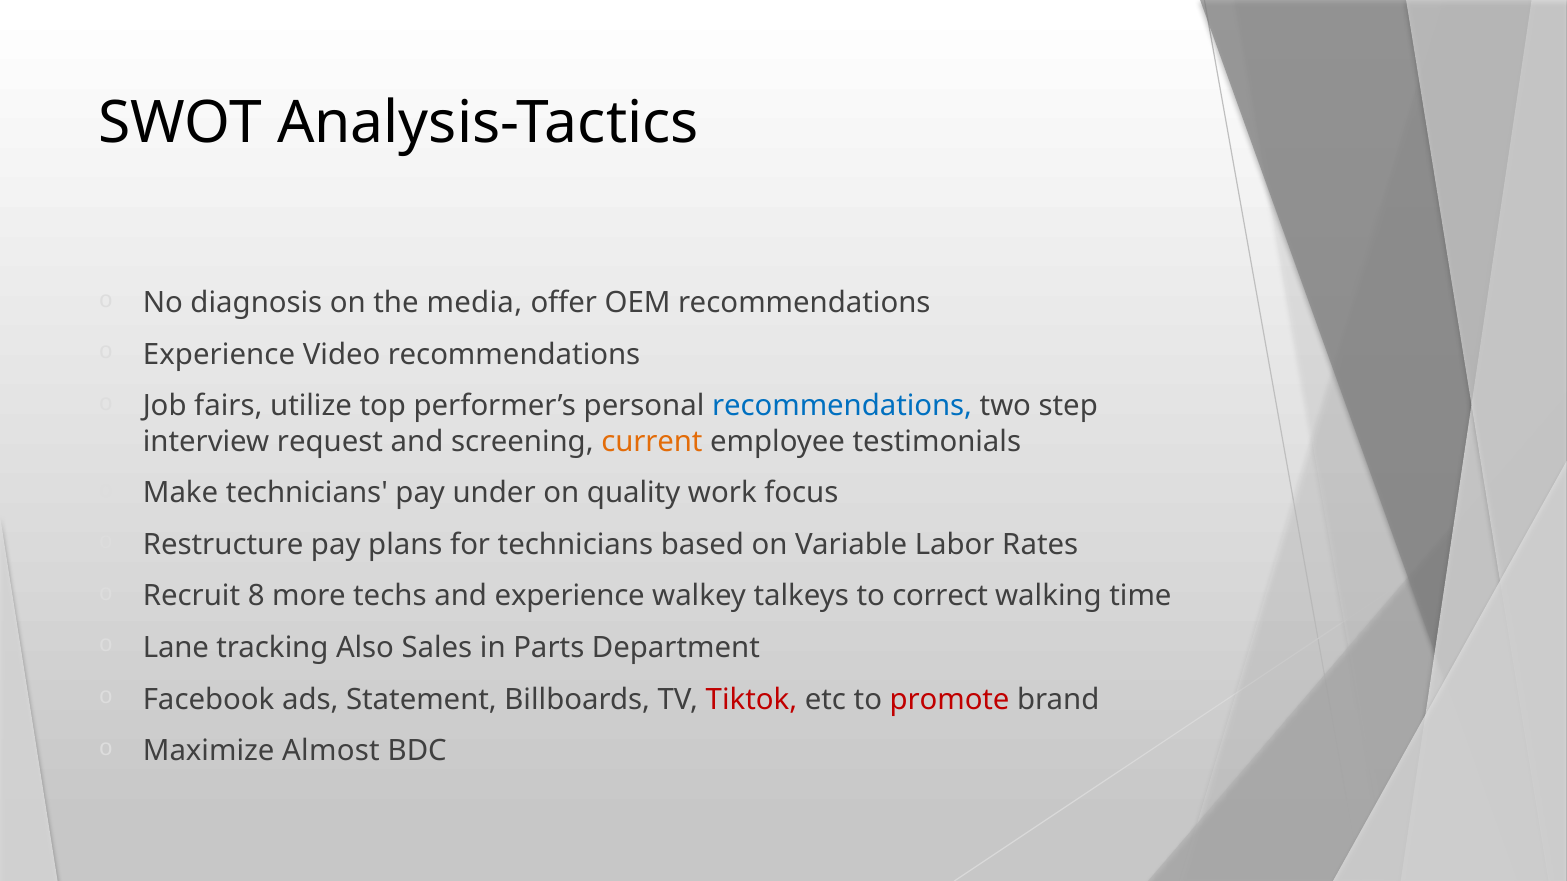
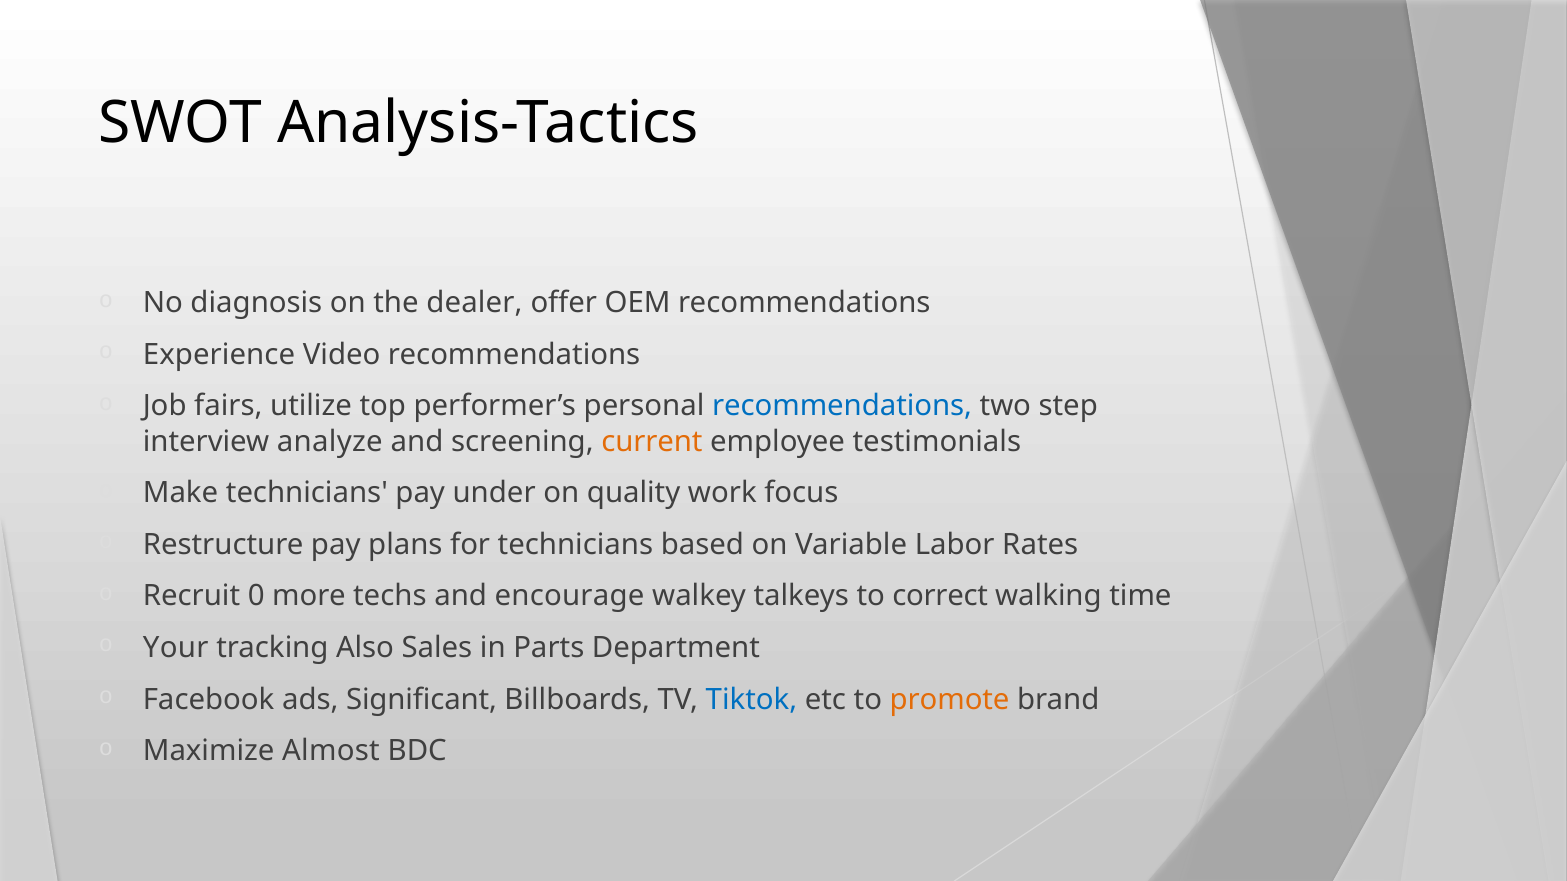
media: media -> dealer
request: request -> analyze
8: 8 -> 0
and experience: experience -> encourage
Lane: Lane -> Your
Statement: Statement -> Significant
Tiktok colour: red -> blue
promote colour: red -> orange
